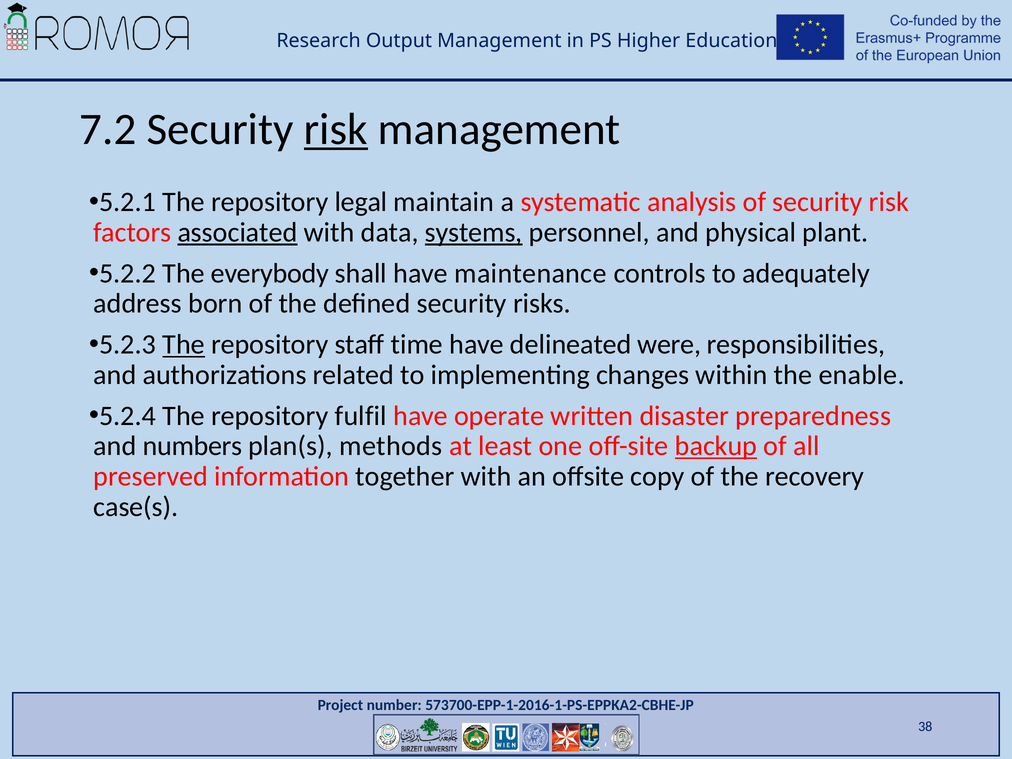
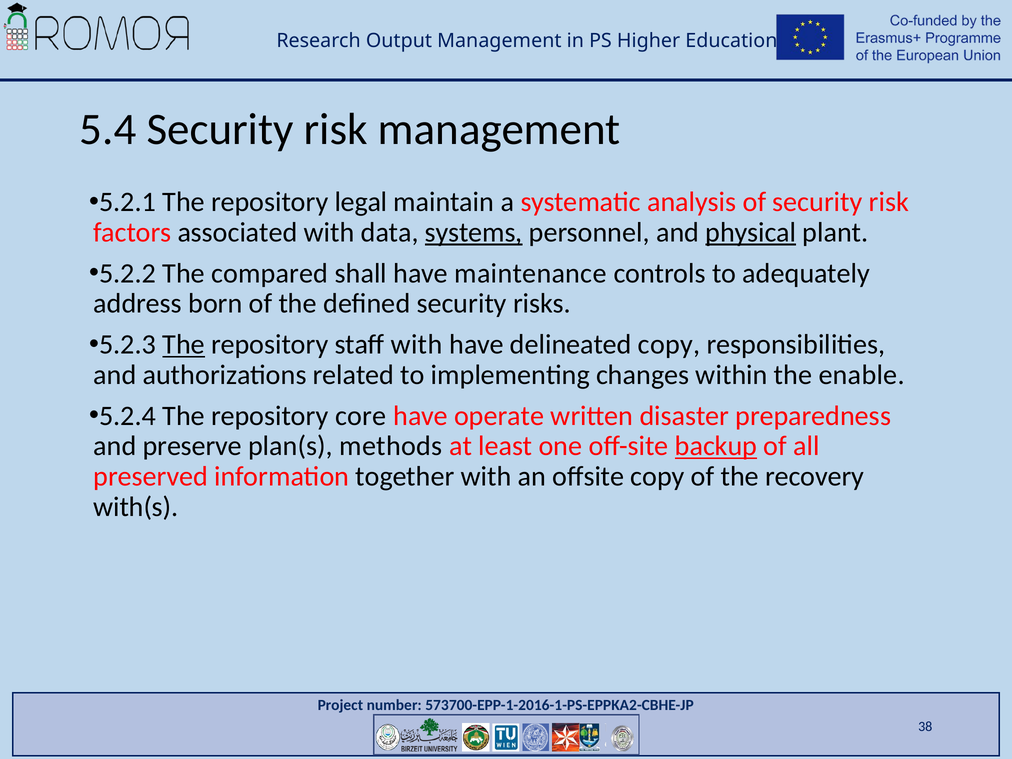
7.2: 7.2 -> 5.4
risk at (336, 129) underline: present -> none
associated underline: present -> none
physical underline: none -> present
everybody: everybody -> compared
staff time: time -> with
delineated were: were -> copy
fulfil: fulfil -> core
numbers: numbers -> preserve
case(s: case(s -> with(s
